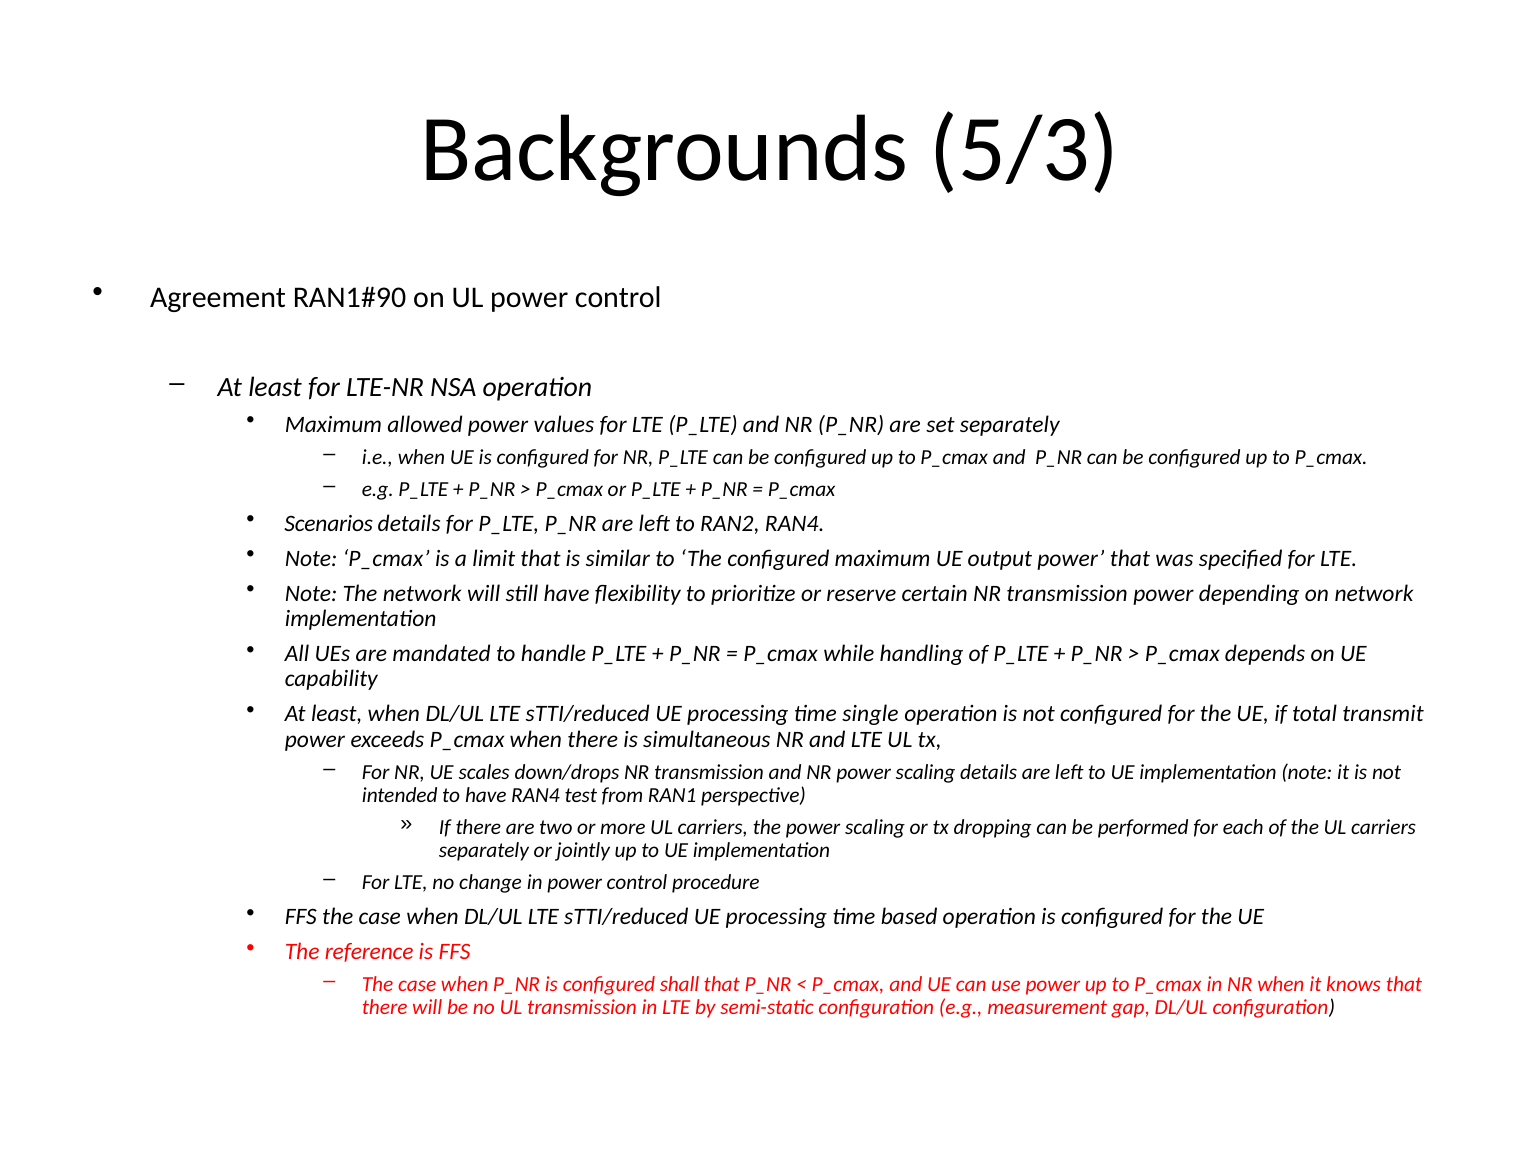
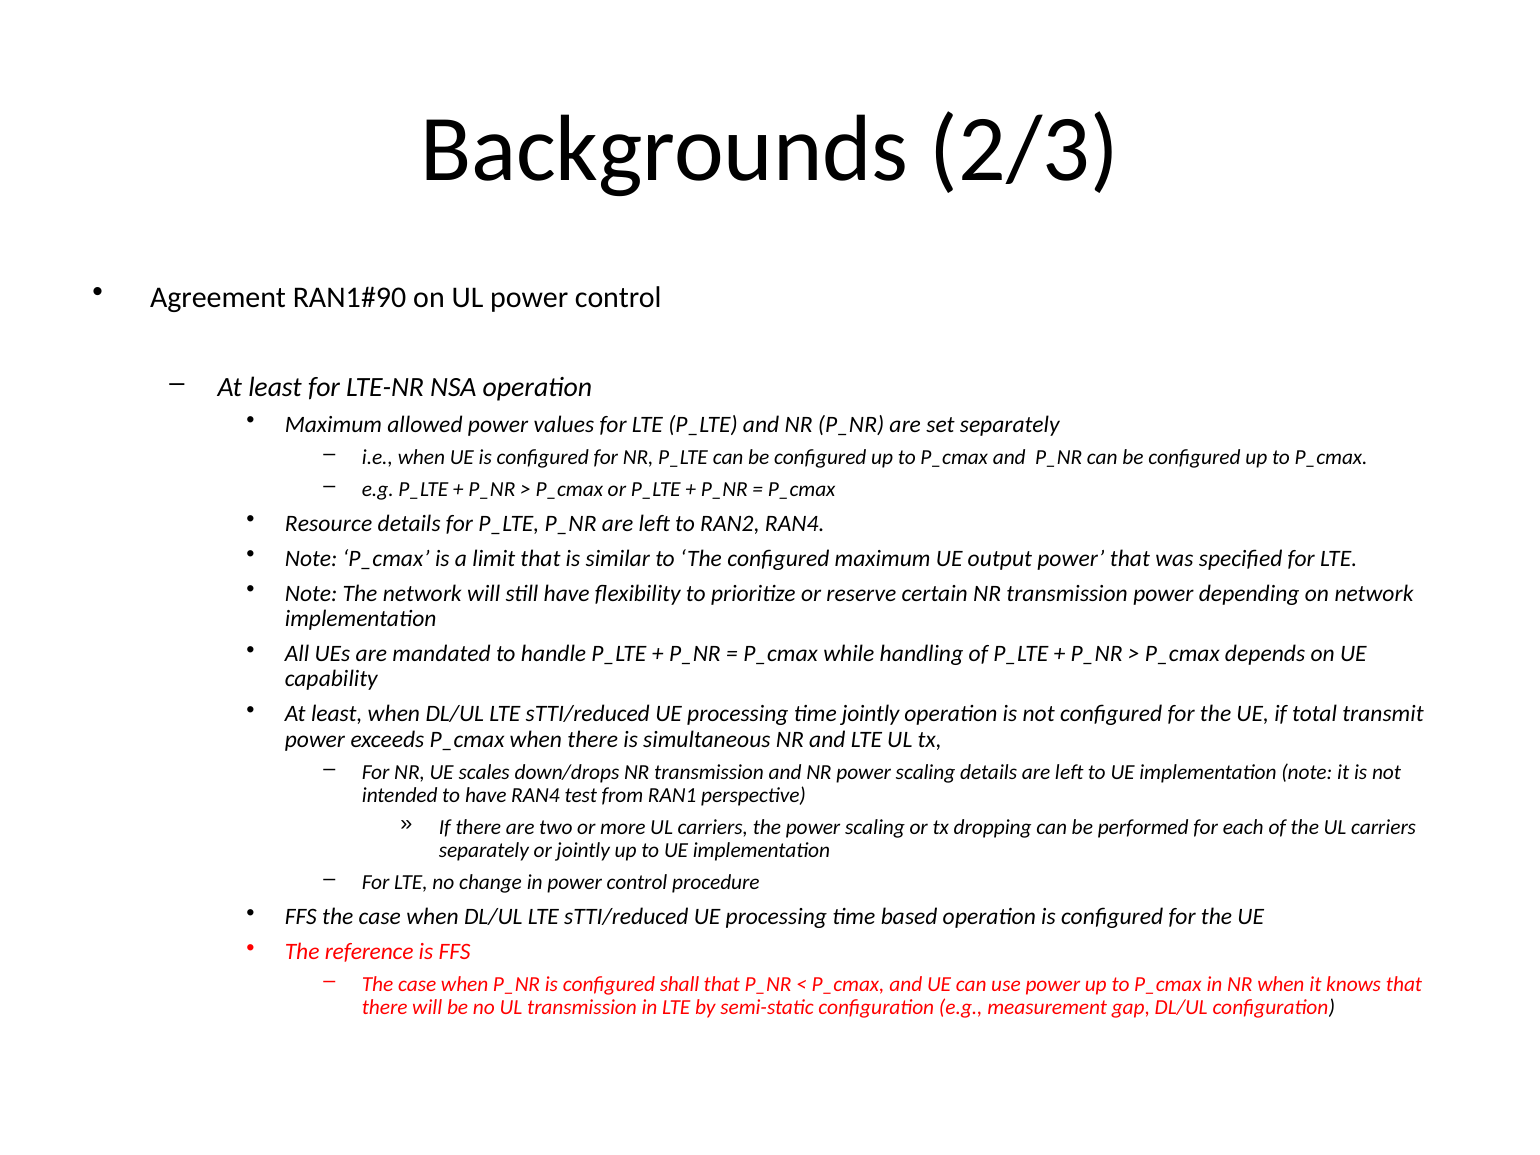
5/3: 5/3 -> 2/3
Scenarios: Scenarios -> Resource
time single: single -> jointly
